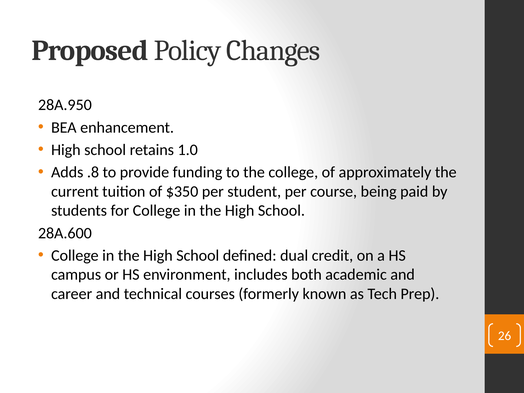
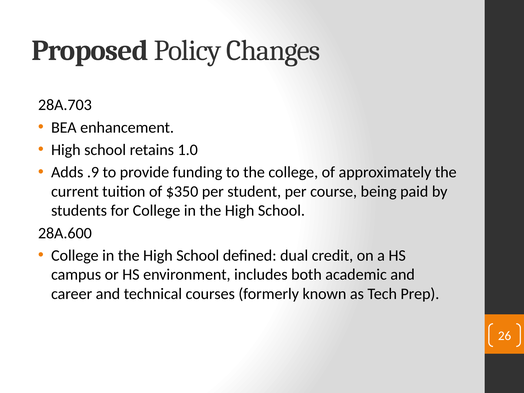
28A.950: 28A.950 -> 28A.703
.8: .8 -> .9
